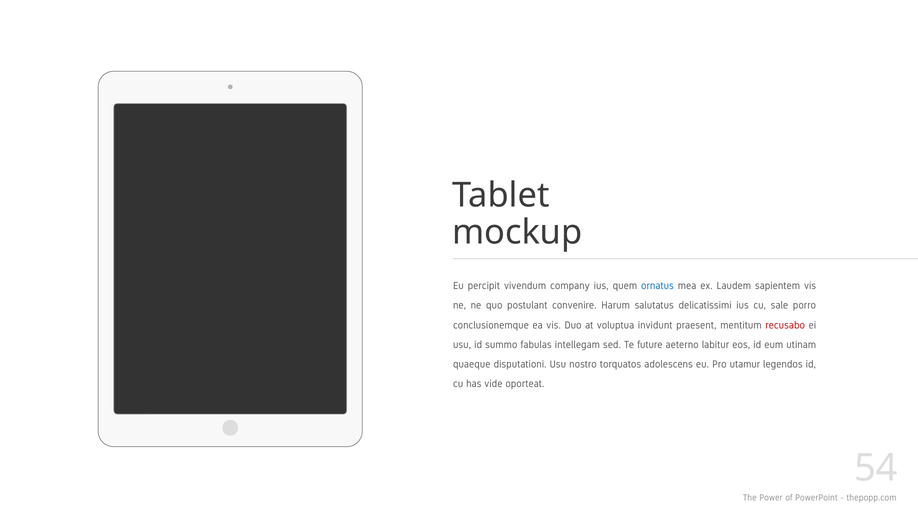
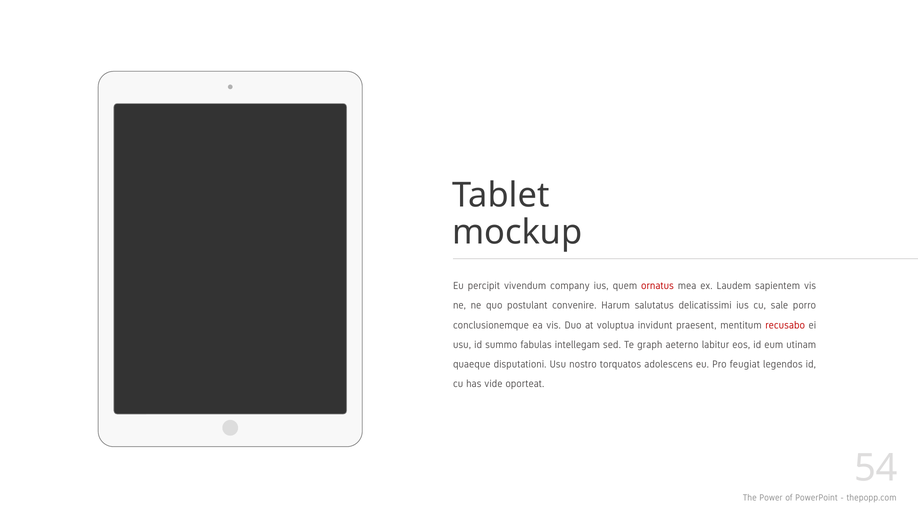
ornatus colour: blue -> red
future: future -> graph
utamur: utamur -> feugiat
